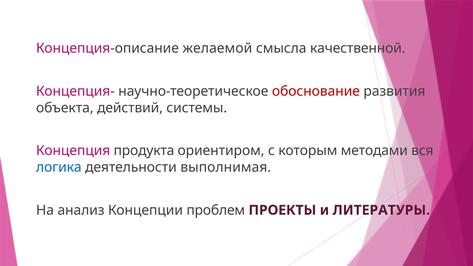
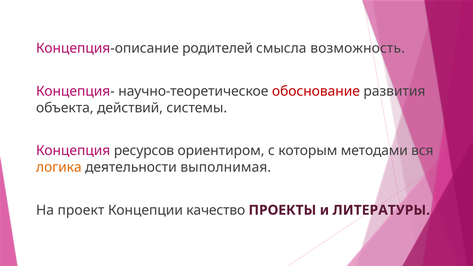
желаемой: желаемой -> родителей
качественной: качественной -> возможность
продукта: продукта -> ресурсов
логика colour: blue -> orange
анализ: анализ -> проект
проблем: проблем -> качество
